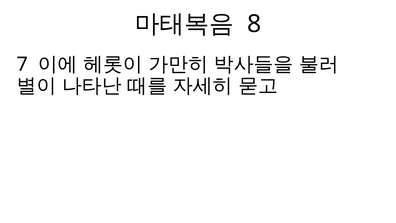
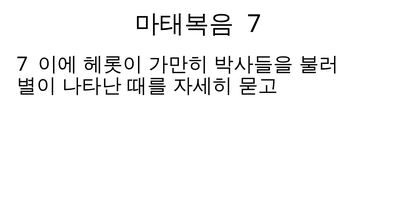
8 at (254, 24): 8 -> 7
